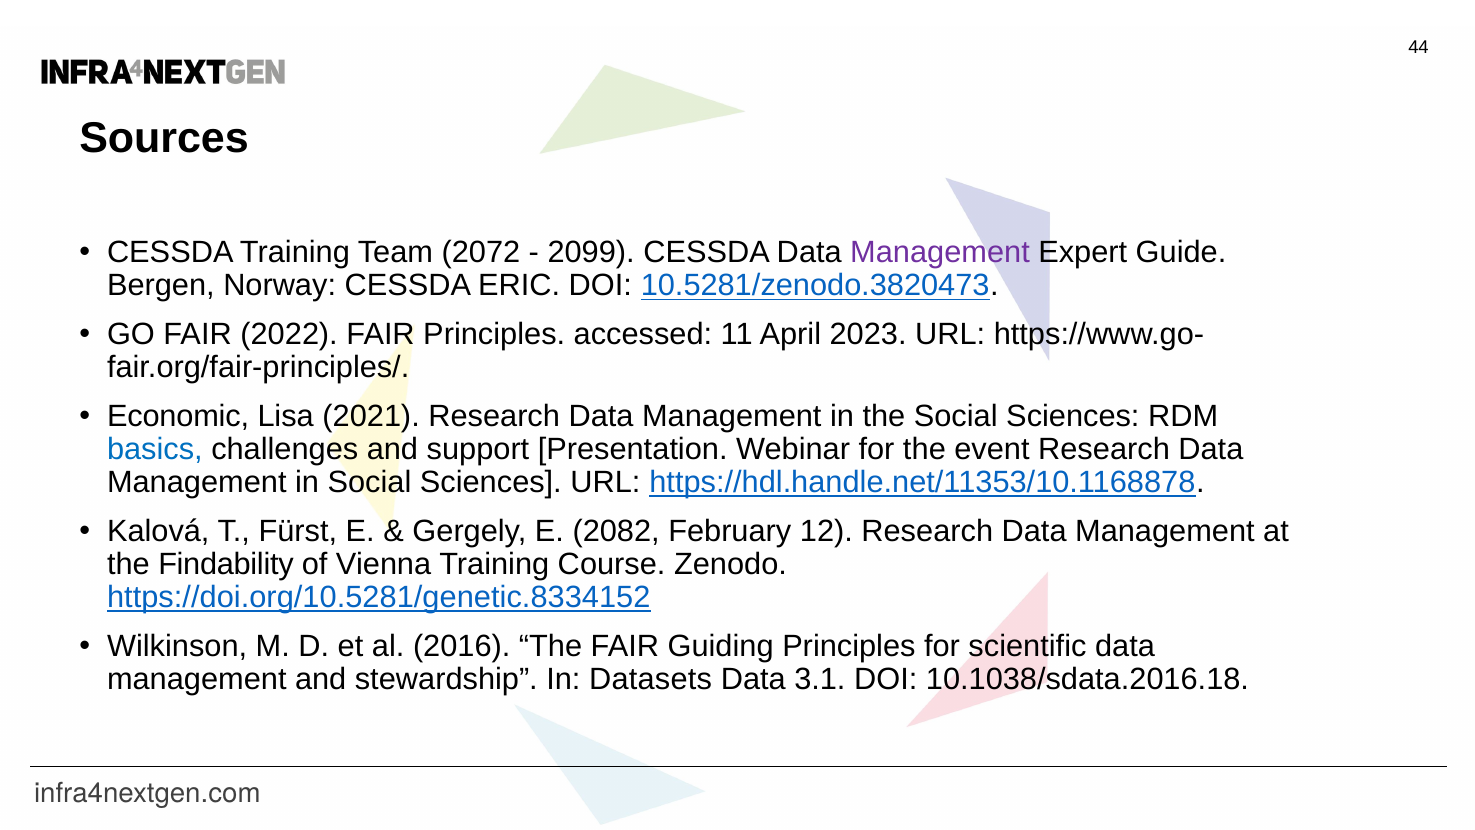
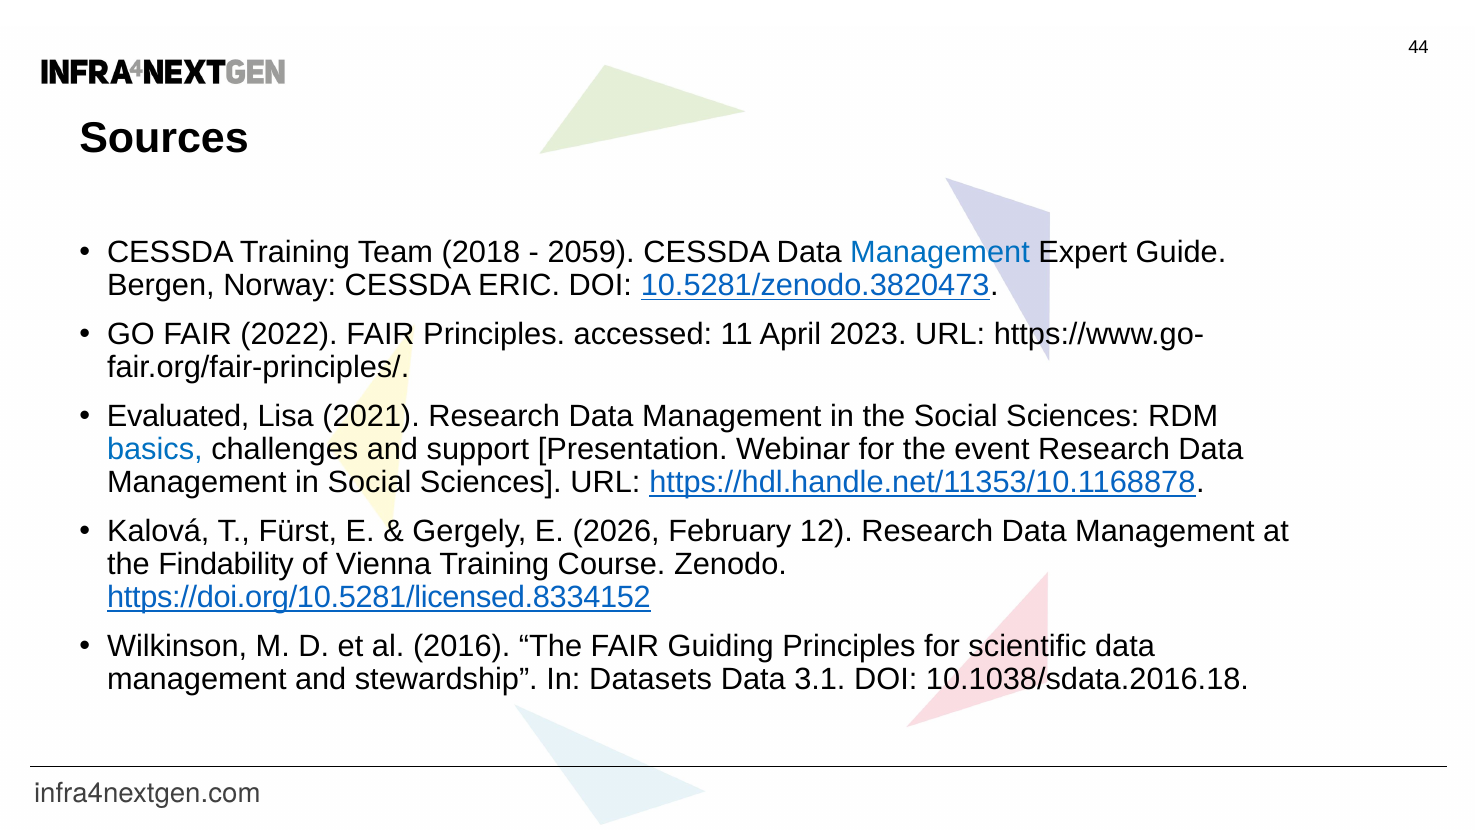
2072: 2072 -> 2018
2099: 2099 -> 2059
Management at (940, 253) colour: purple -> blue
Economic: Economic -> Evaluated
2082: 2082 -> 2026
https://doi.org/10.5281/genetic.8334152: https://doi.org/10.5281/genetic.8334152 -> https://doi.org/10.5281/licensed.8334152
